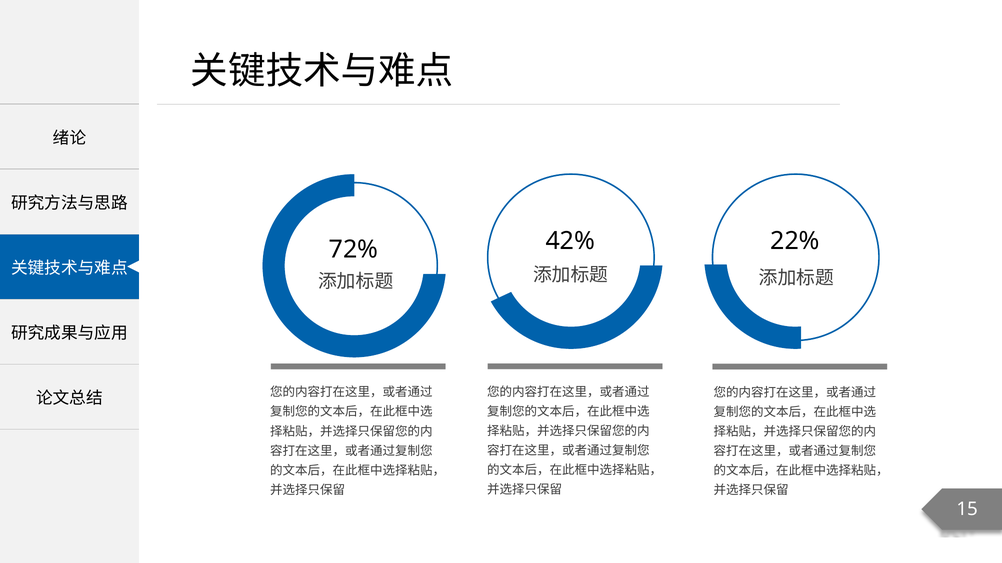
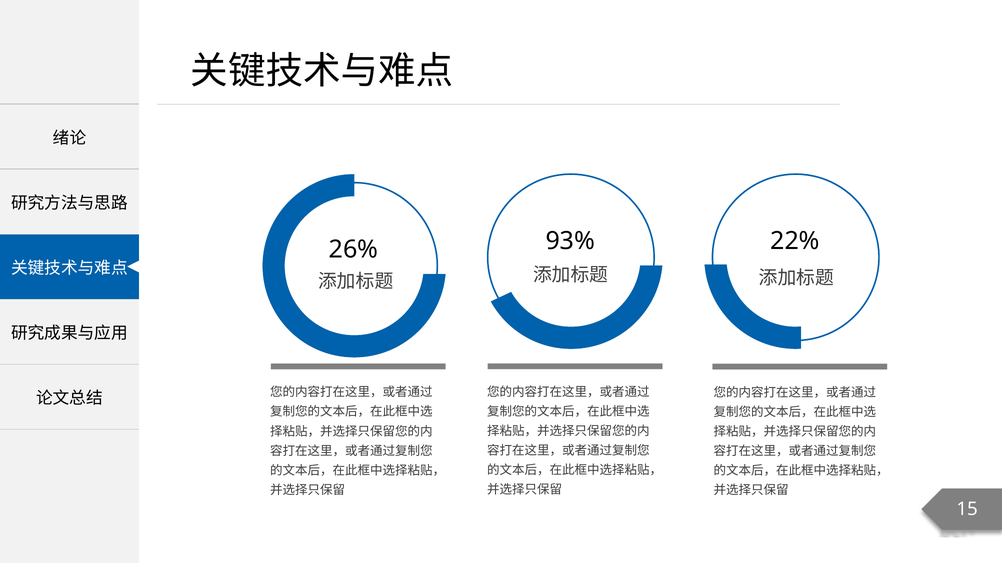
42%: 42% -> 93%
72%: 72% -> 26%
